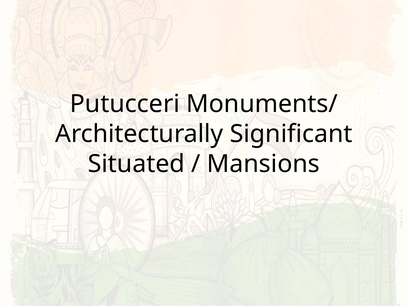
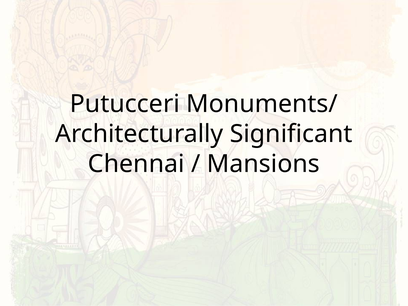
Situated: Situated -> Chennai
